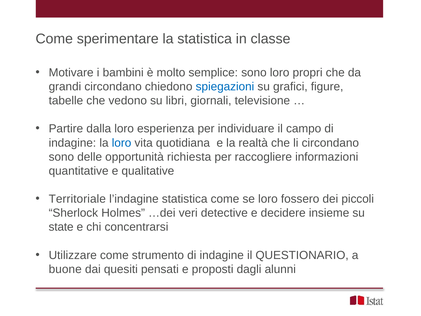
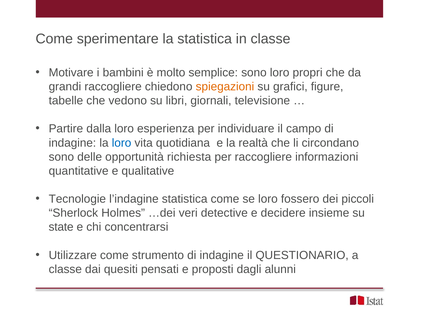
grandi circondano: circondano -> raccogliere
spiegazioni colour: blue -> orange
Territoriale: Territoriale -> Tecnologie
buone at (65, 269): buone -> classe
